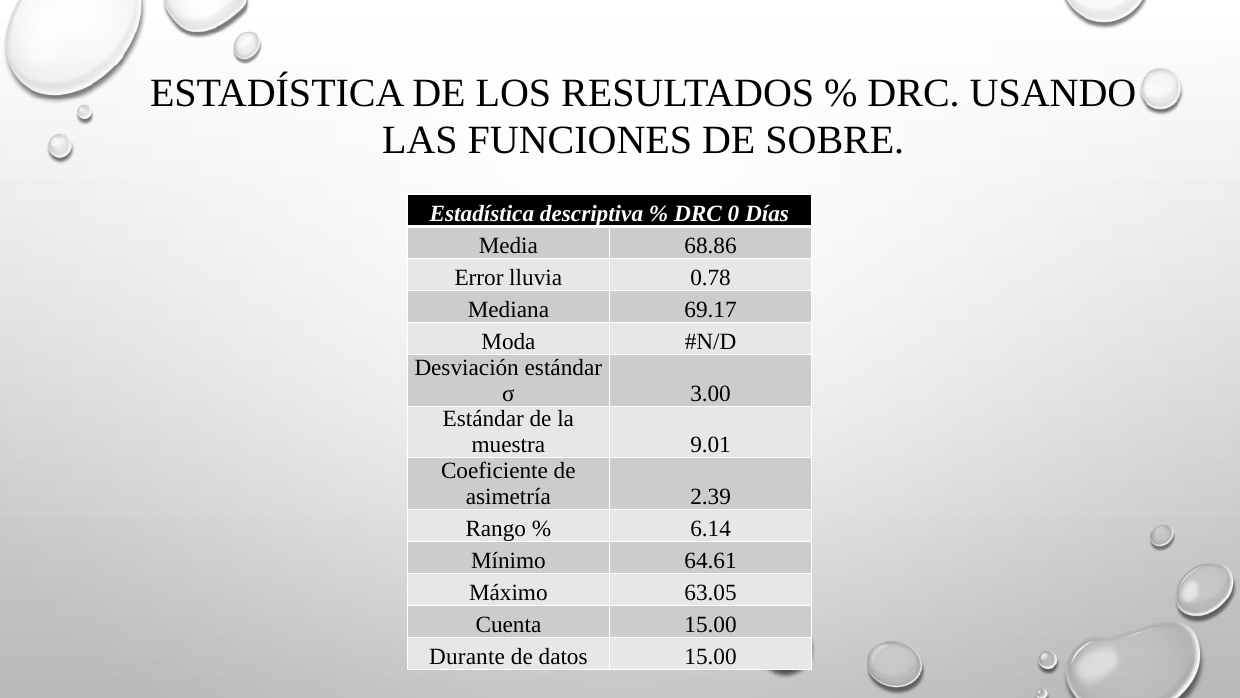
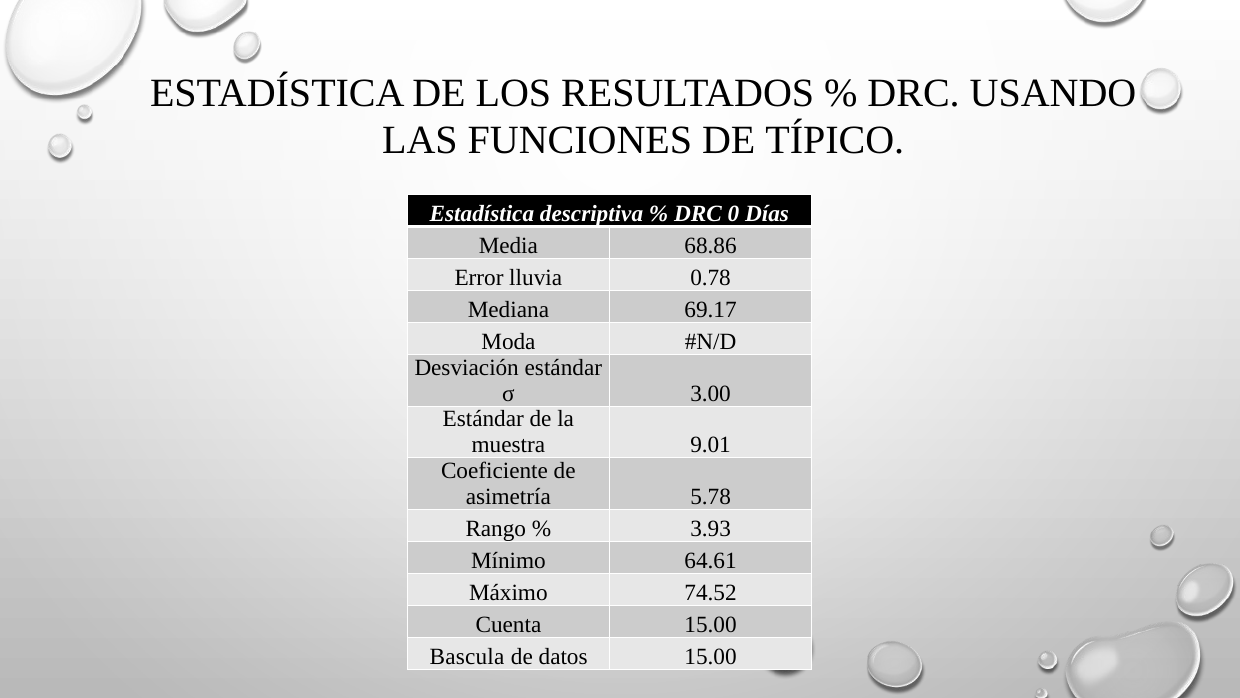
SOBRE: SOBRE -> TÍPICO
2.39: 2.39 -> 5.78
6.14: 6.14 -> 3.93
63.05: 63.05 -> 74.52
Durante: Durante -> Bascula
